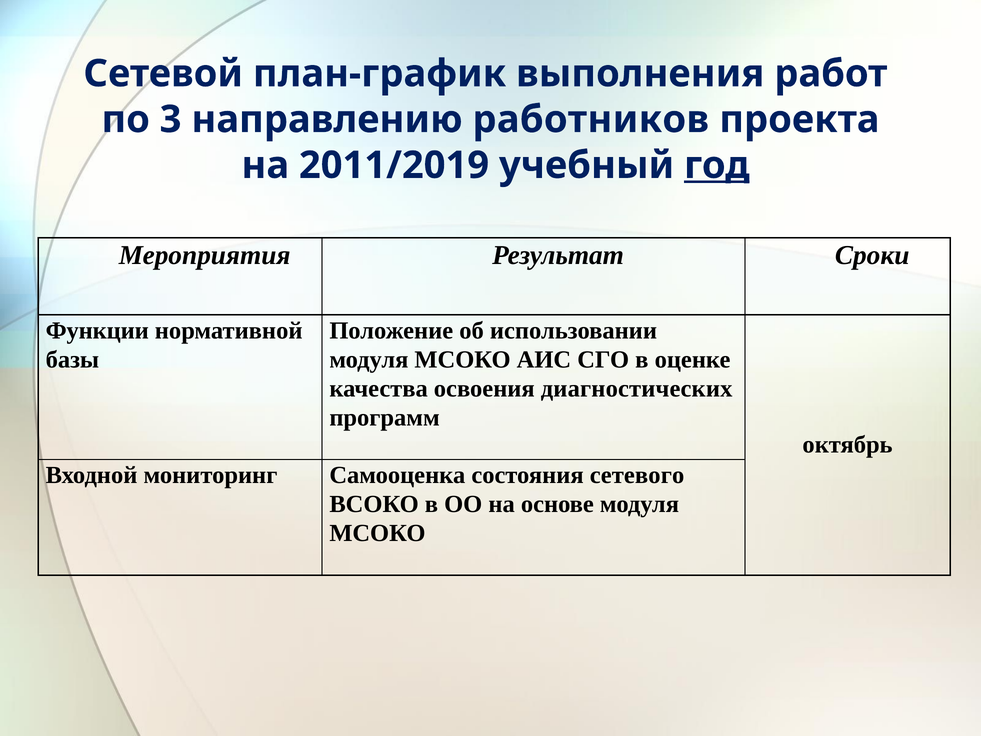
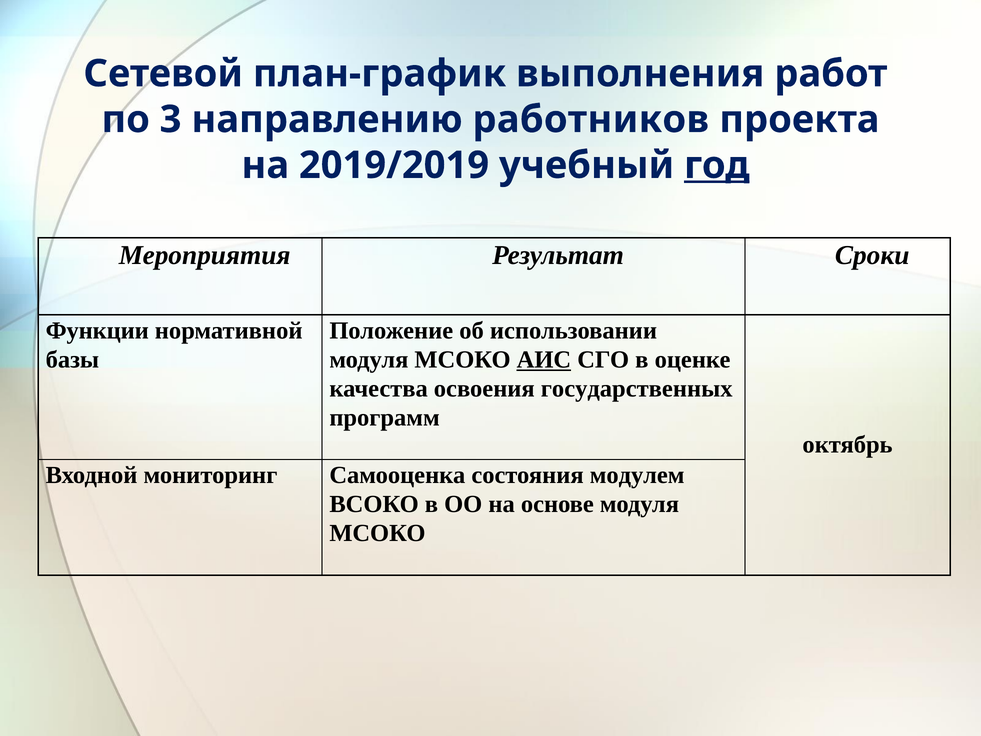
2011/2019: 2011/2019 -> 2019/2019
АИС underline: none -> present
диагностических: диагностических -> государственных
сетевого: сетевого -> модулем
